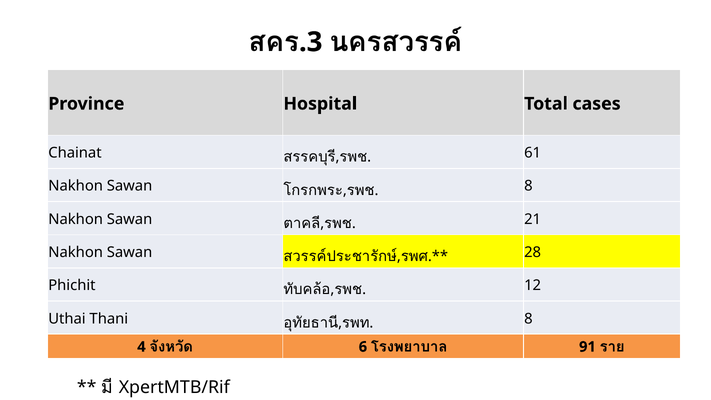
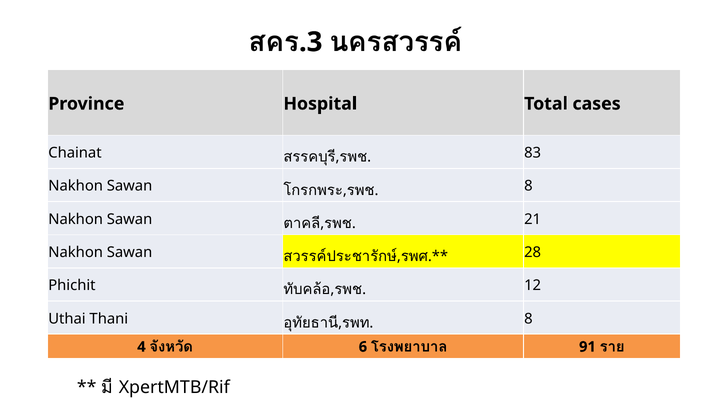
61: 61 -> 83
